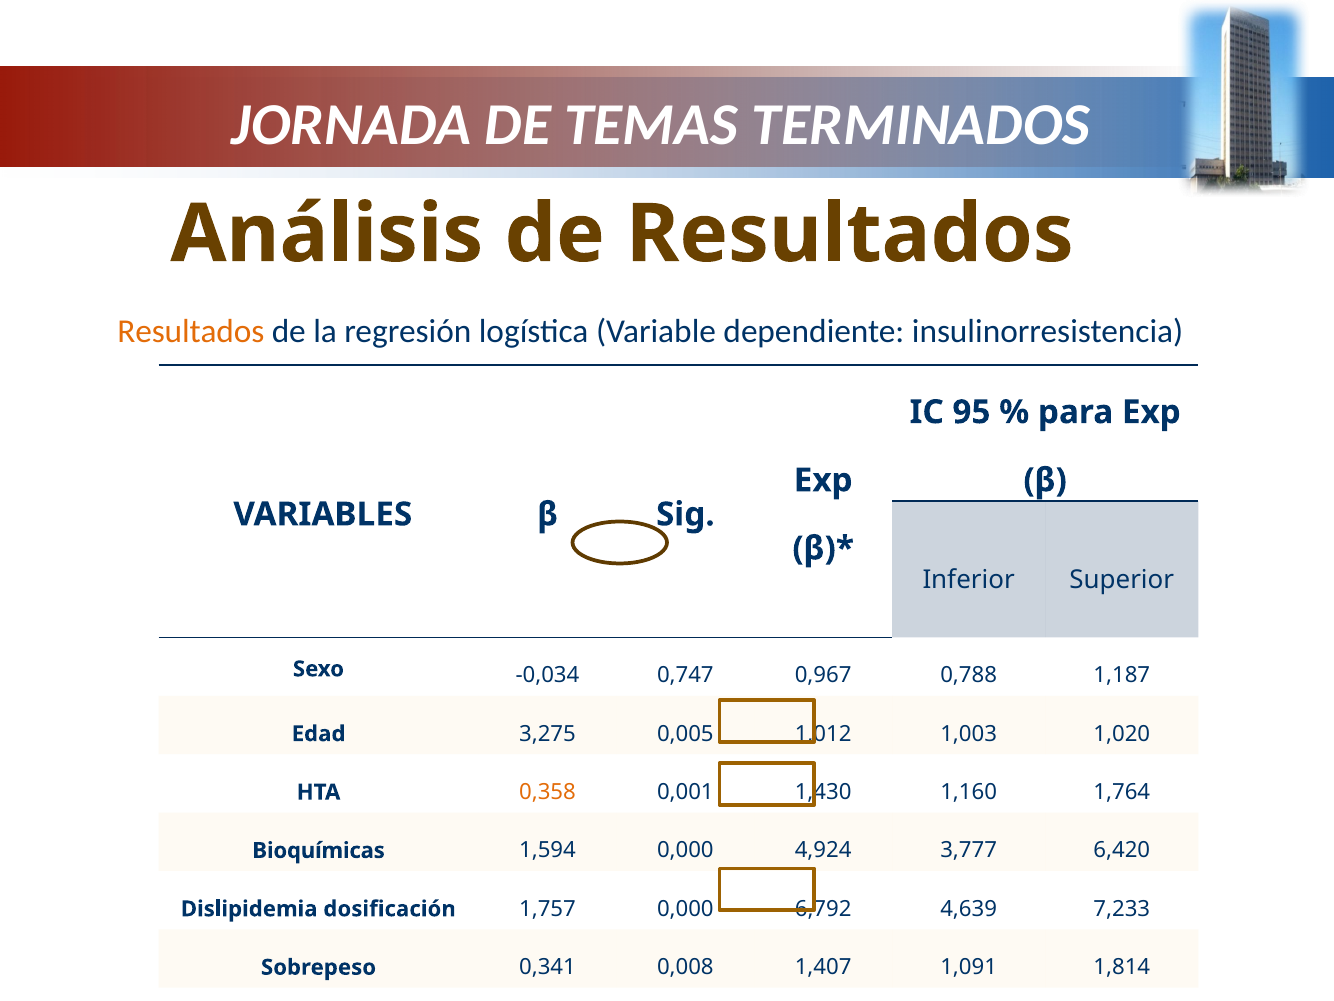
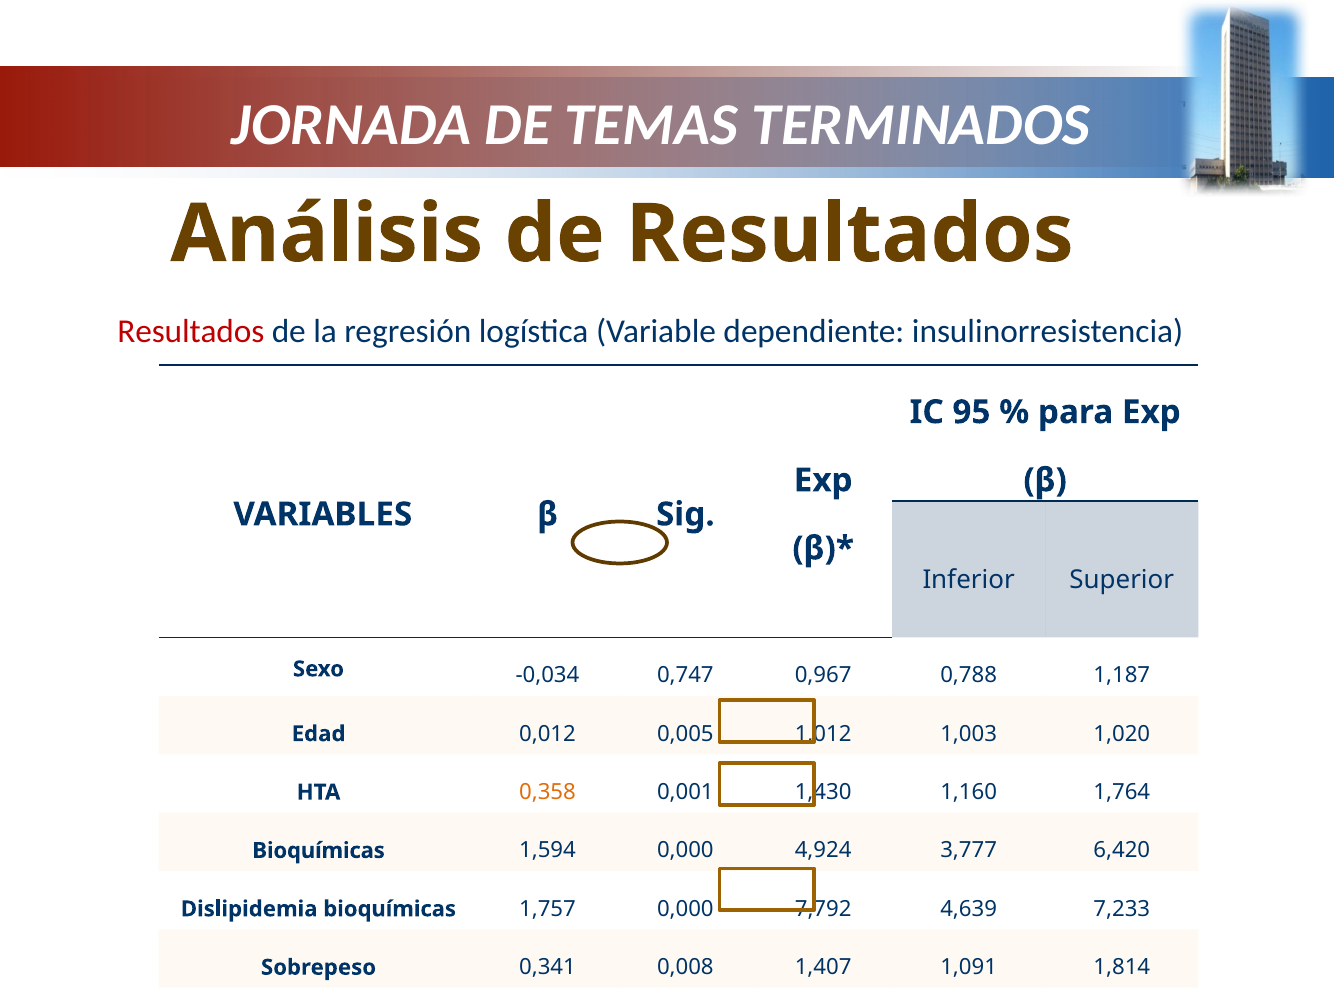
Resultados at (191, 331) colour: orange -> red
3,275: 3,275 -> 0,012
Dislipidemia dosificación: dosificación -> bioquímicas
6,792: 6,792 -> 7,792
